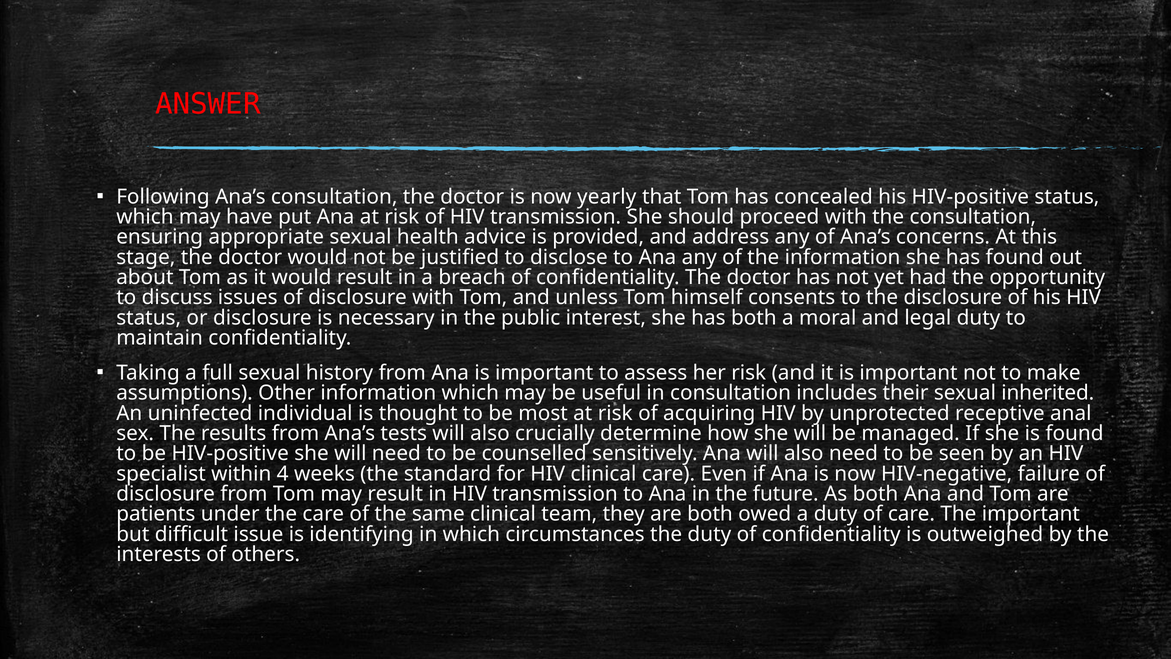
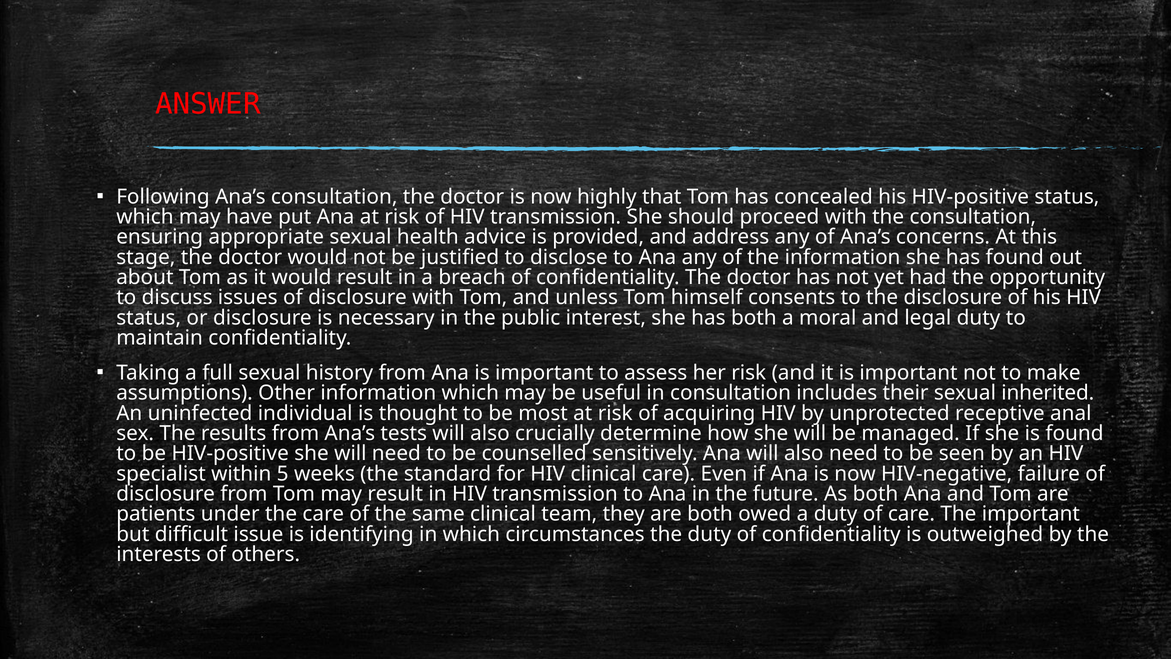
yearly: yearly -> highly
4: 4 -> 5
